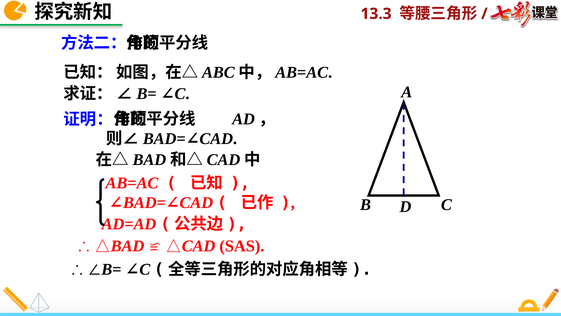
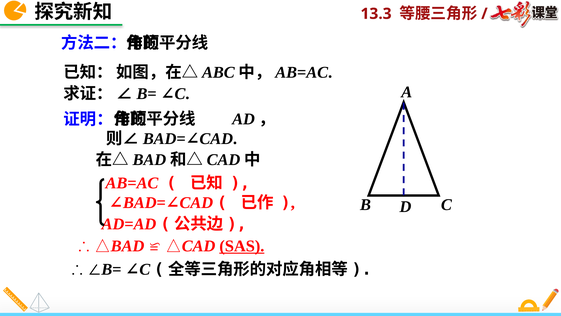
SAS underline: none -> present
